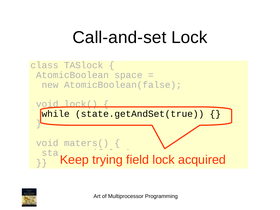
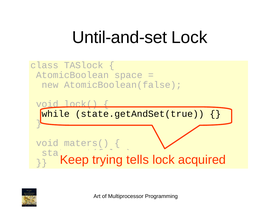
Call-and-set: Call-and-set -> Until-and-set
field: field -> tells
